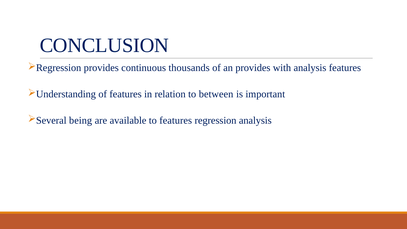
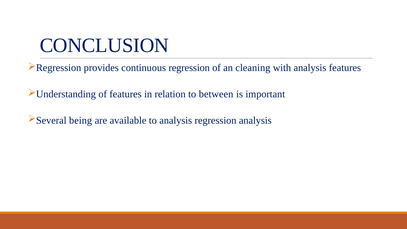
continuous thousands: thousands -> regression
an provides: provides -> cleaning
to features: features -> analysis
